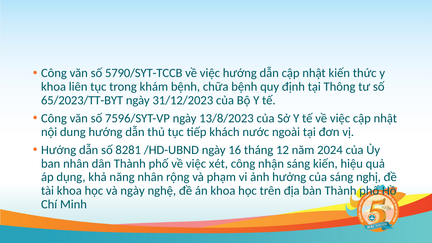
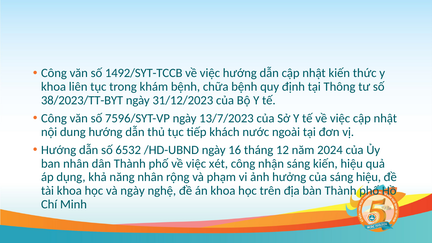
5790/SYT-TCCB: 5790/SYT-TCCB -> 1492/SYT-TCCB
65/2023/TT-BYT: 65/2023/TT-BYT -> 38/2023/TT-BYT
13/8/2023: 13/8/2023 -> 13/7/2023
8281: 8281 -> 6532
sáng nghị: nghị -> hiệu
